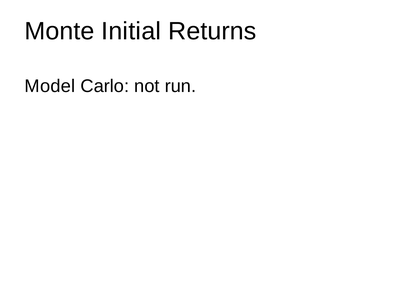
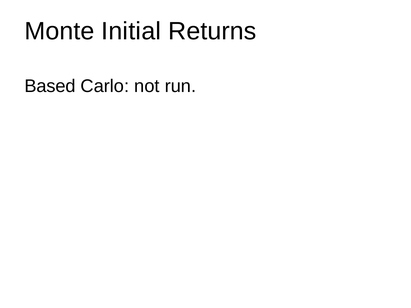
Model: Model -> Based
